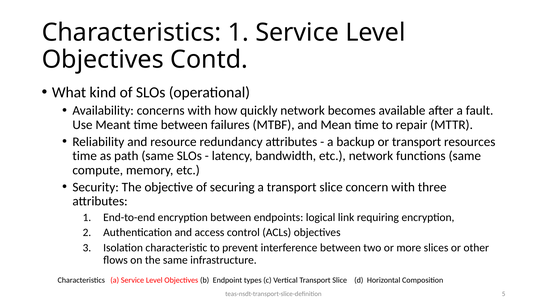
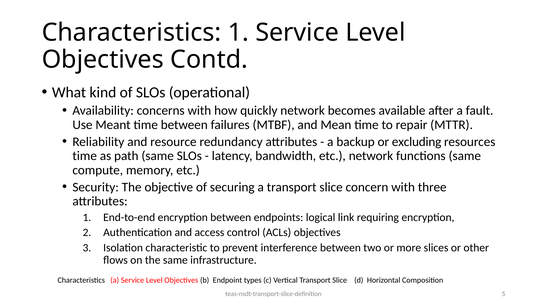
or transport: transport -> excluding
